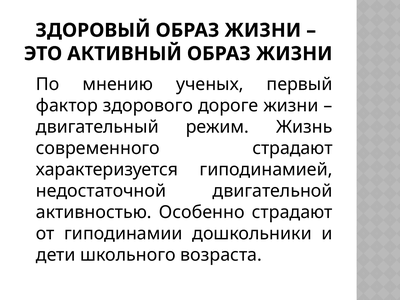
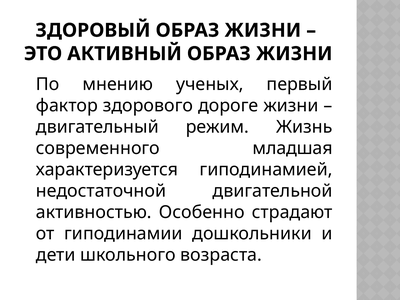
современного страдают: страдают -> младшая
